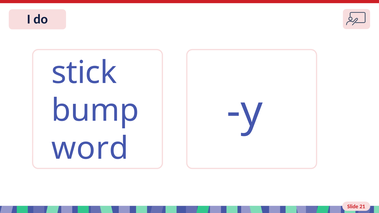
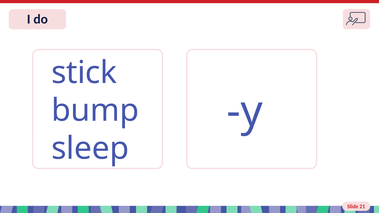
word: word -> sleep
